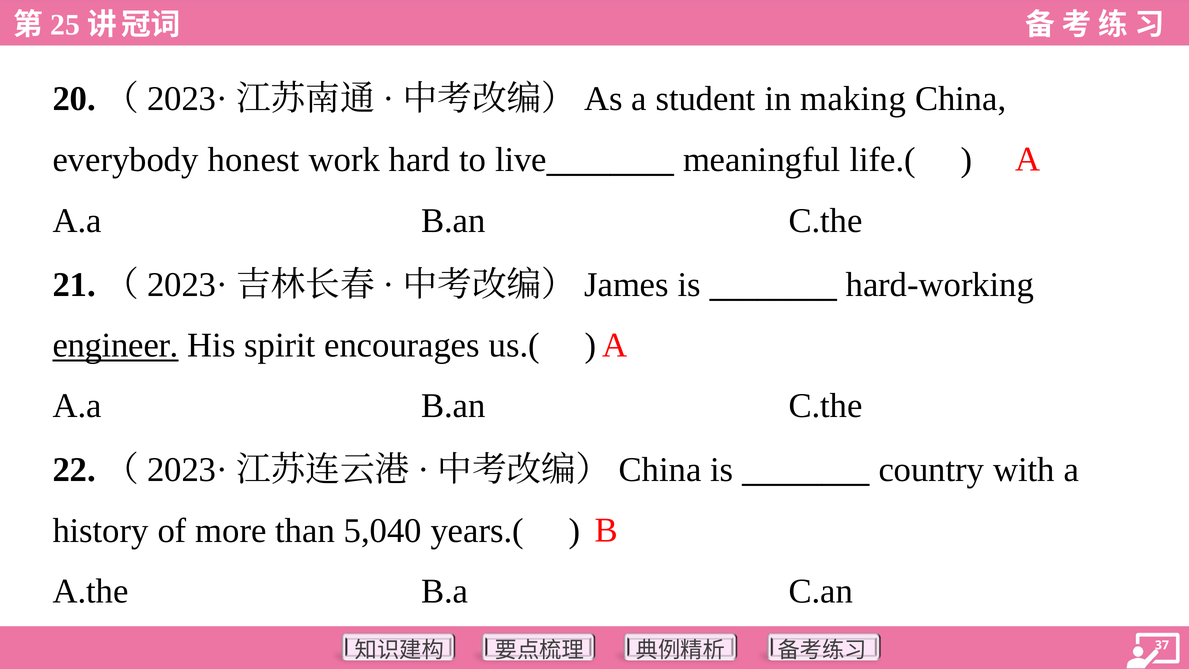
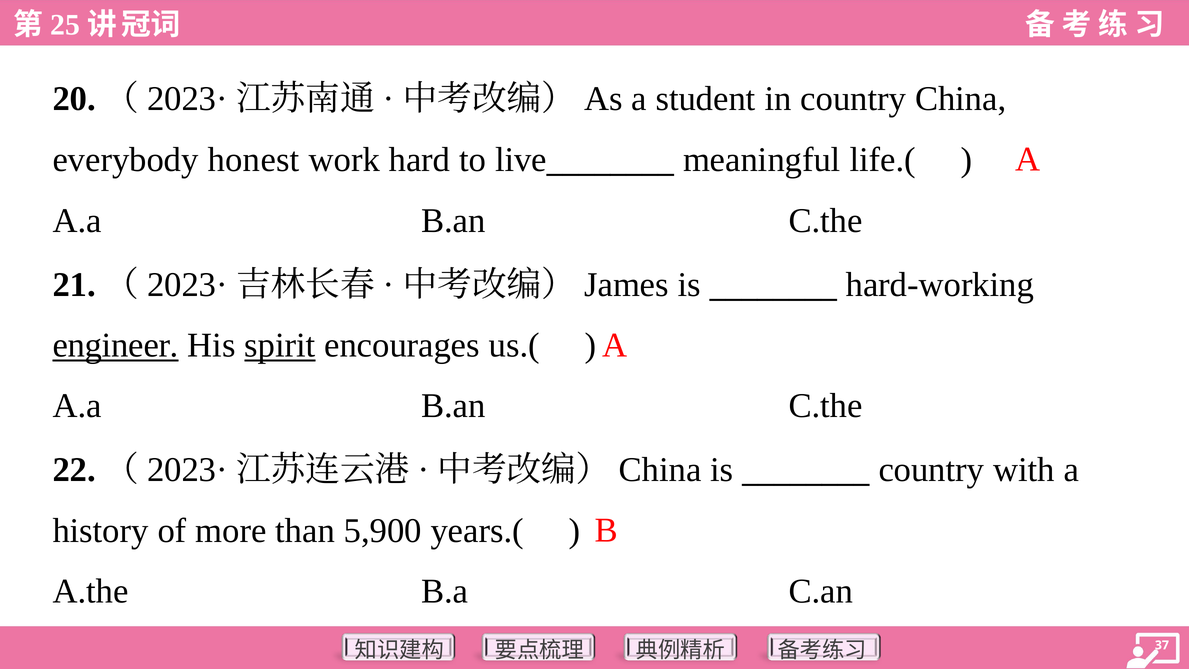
in making: making -> country
spirit underline: none -> present
5,040: 5,040 -> 5,900
